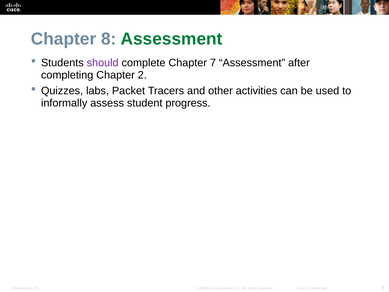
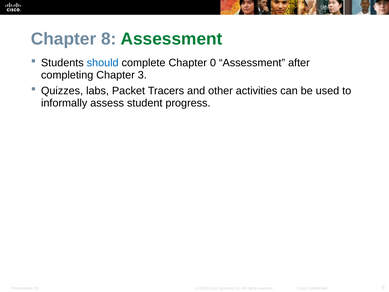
should colour: purple -> blue
7: 7 -> 0
2: 2 -> 3
